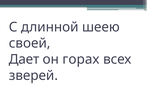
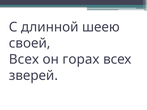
Дает at (24, 59): Дает -> Всех
